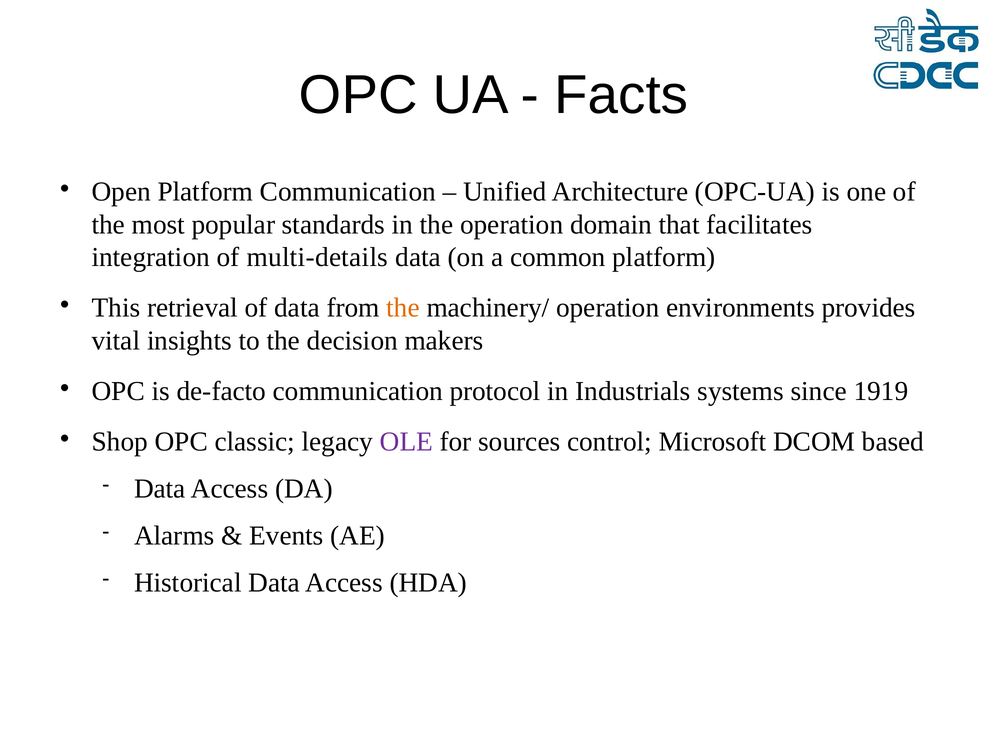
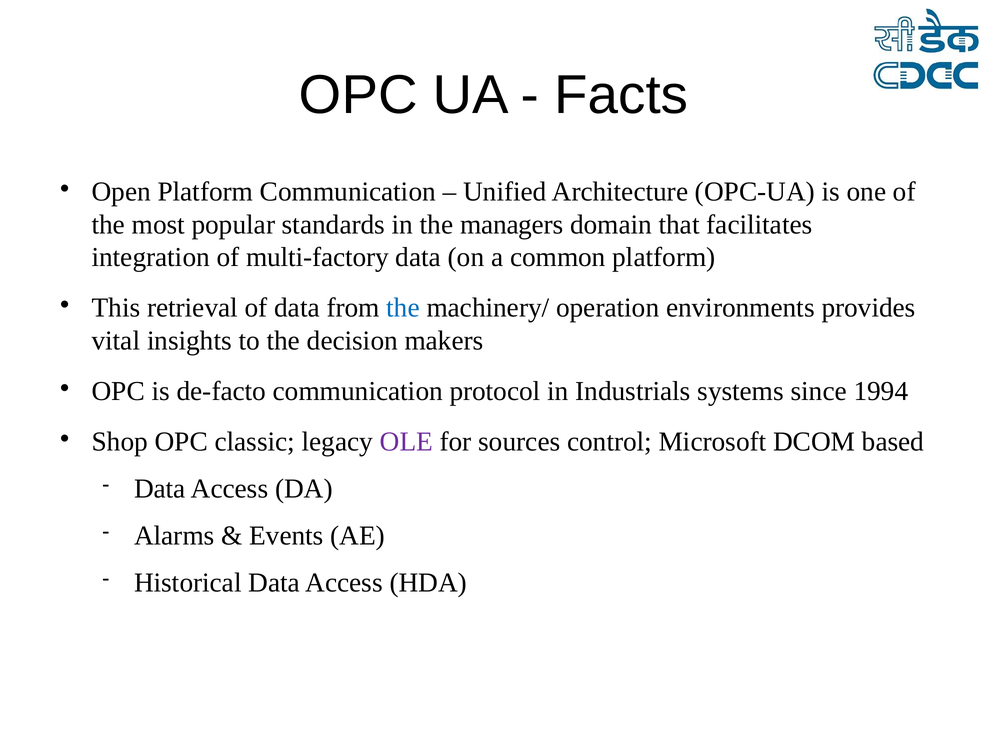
the operation: operation -> managers
multi-details: multi-details -> multi-factory
the at (403, 308) colour: orange -> blue
1919: 1919 -> 1994
